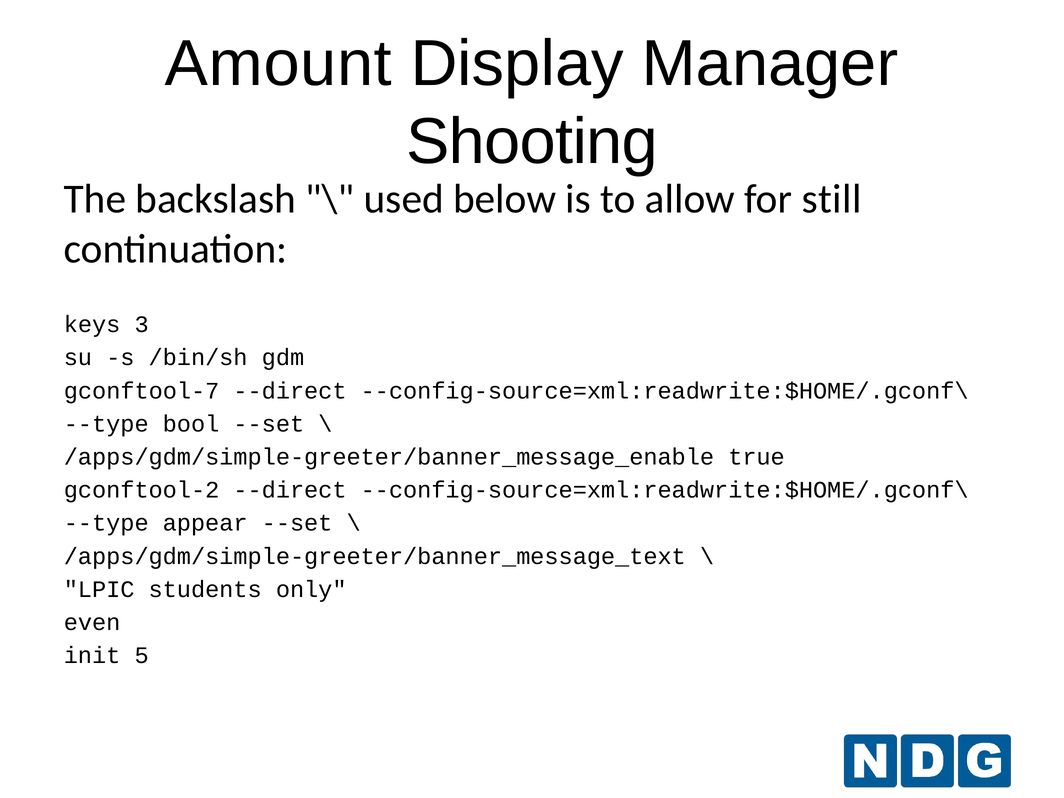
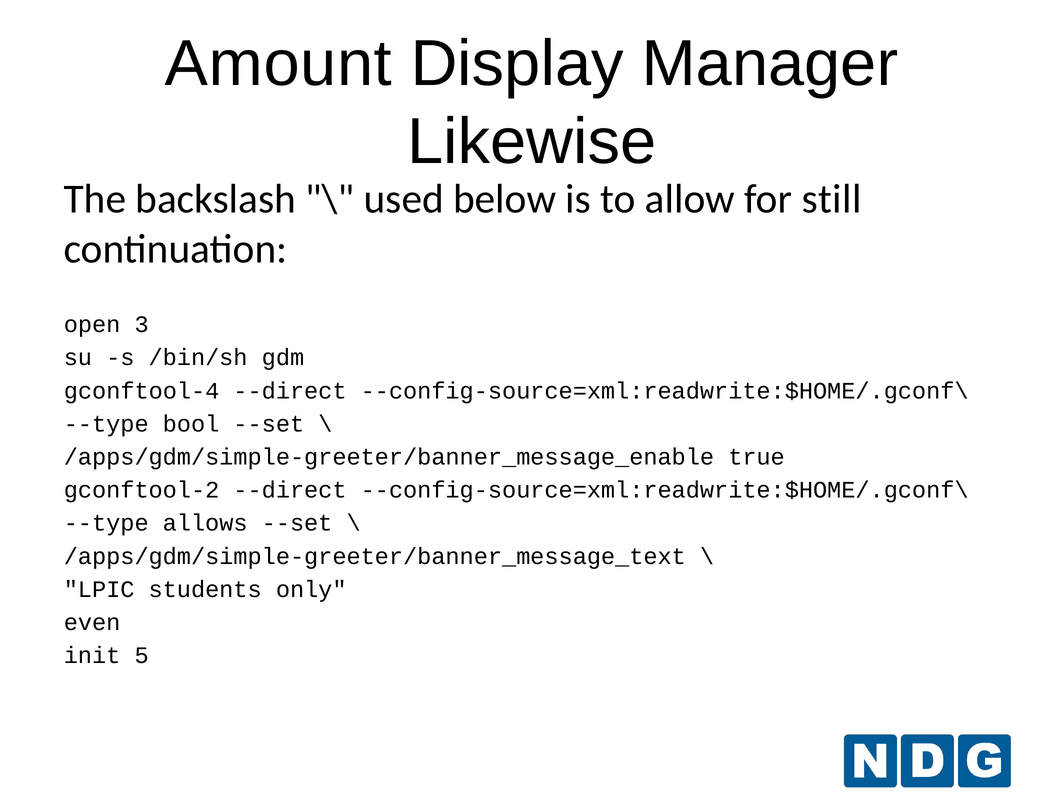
Shooting: Shooting -> Likewise
keys: keys -> open
gconftool-7: gconftool-7 -> gconftool-4
appear: appear -> allows
